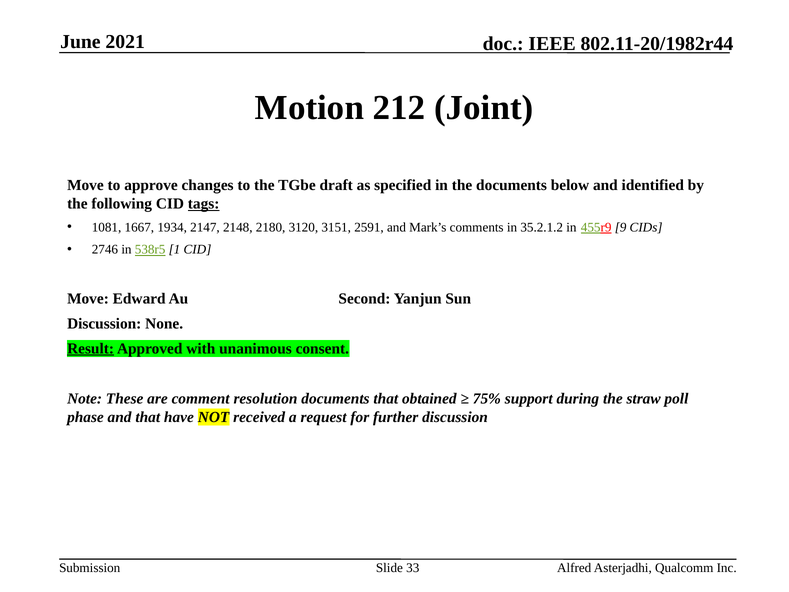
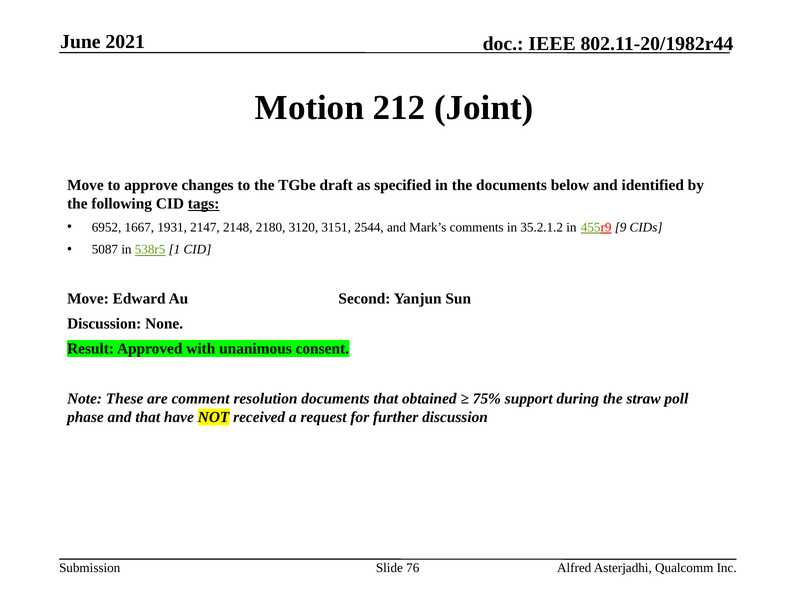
1081: 1081 -> 6952
1934: 1934 -> 1931
2591: 2591 -> 2544
2746: 2746 -> 5087
Result underline: present -> none
33: 33 -> 76
